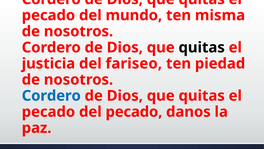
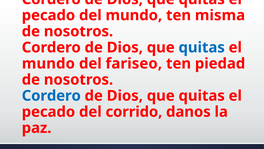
quitas at (202, 47) colour: black -> blue
justicia at (48, 63): justicia -> mundo
del pecado: pecado -> corrido
